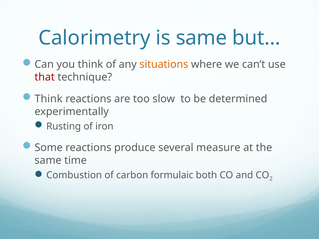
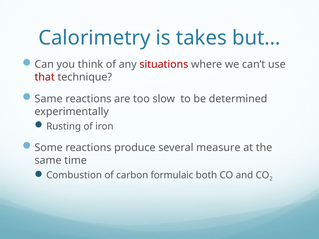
is same: same -> takes
situations colour: orange -> red
Think at (49, 99): Think -> Same
